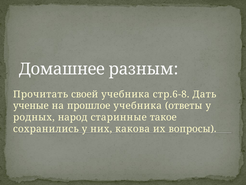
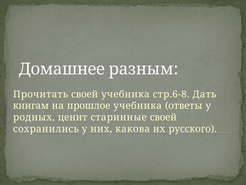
ученые: ученые -> книгам
народ: народ -> ценит
старинные такое: такое -> своей
вопросы: вопросы -> русского
